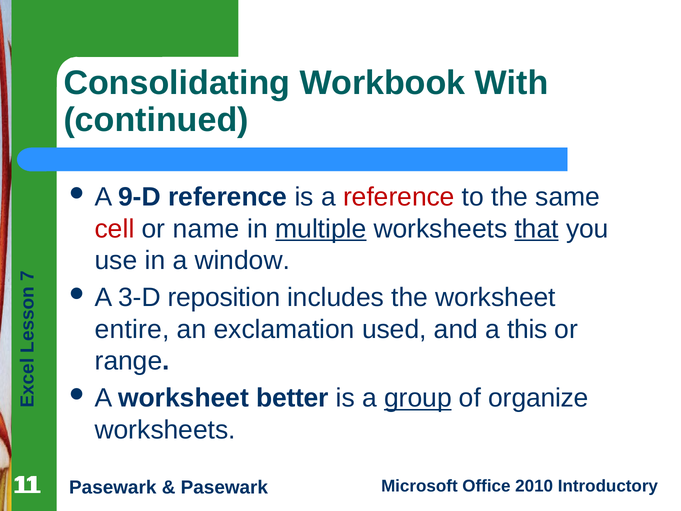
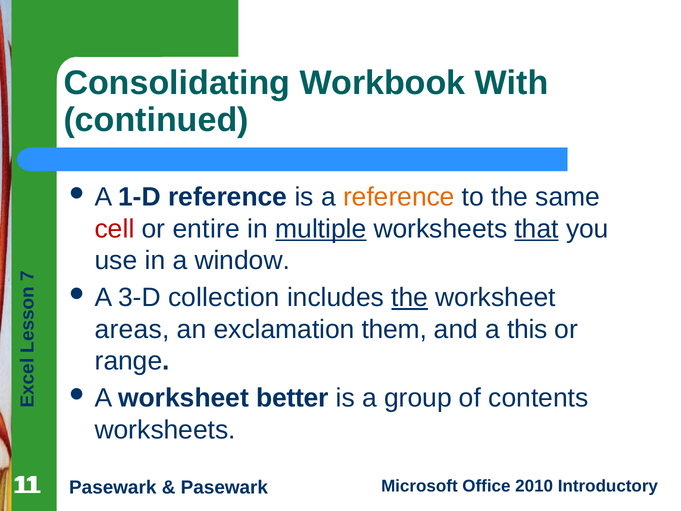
9-D: 9-D -> 1-D
reference at (399, 197) colour: red -> orange
name: name -> entire
reposition: reposition -> collection
the at (410, 297) underline: none -> present
entire: entire -> areas
used: used -> them
group underline: present -> none
organize: organize -> contents
